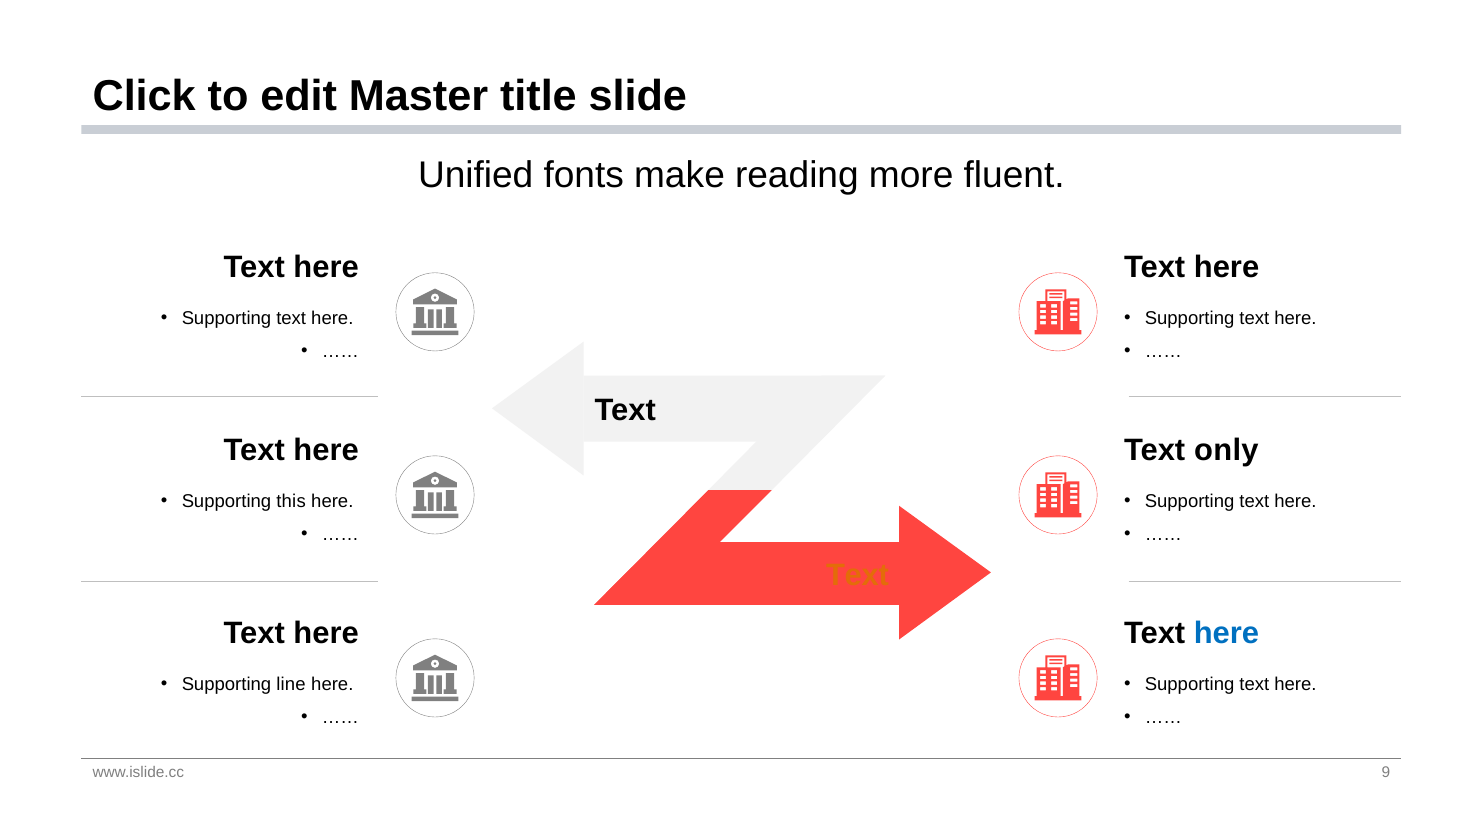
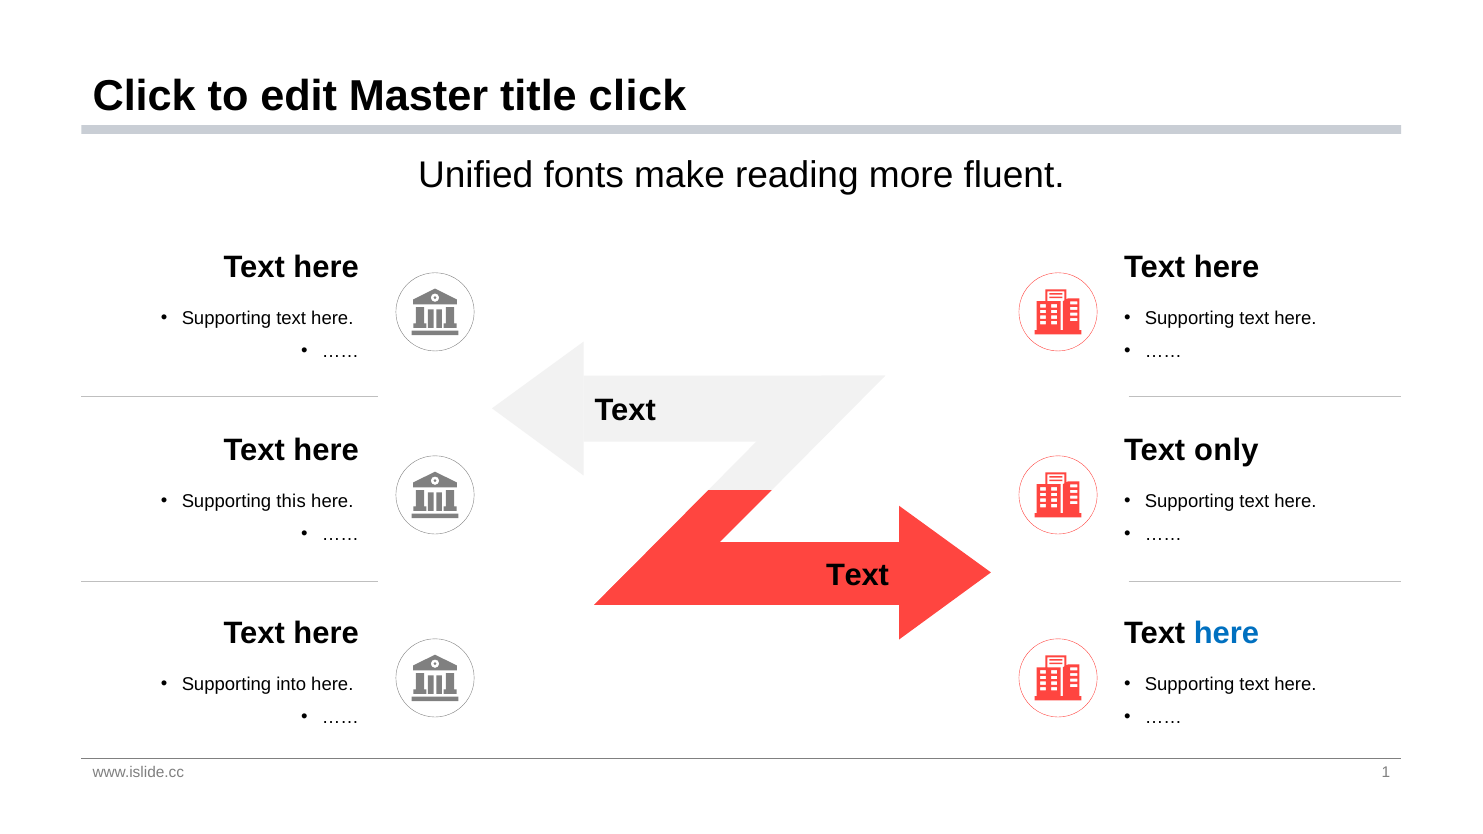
title slide: slide -> click
Text at (857, 576) colour: orange -> black
line: line -> into
9: 9 -> 1
